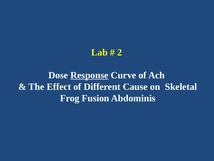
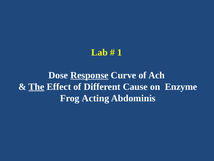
2: 2 -> 1
The underline: none -> present
Skeletal: Skeletal -> Enzyme
Fusion: Fusion -> Acting
